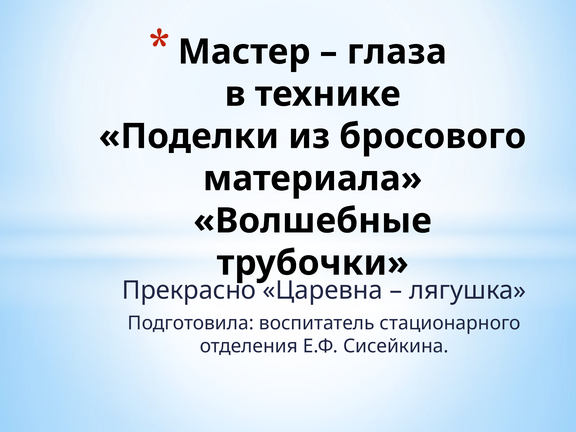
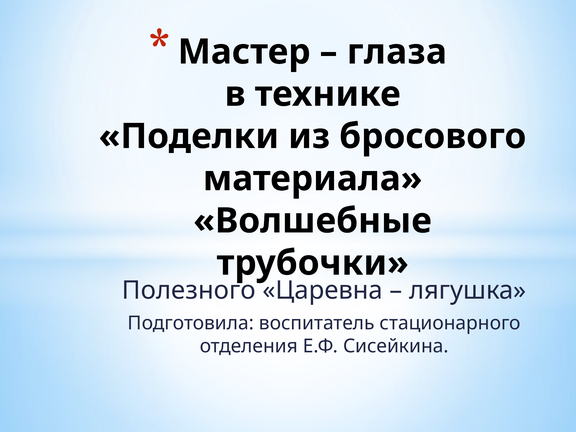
Прекрасно: Прекрасно -> Полезного
